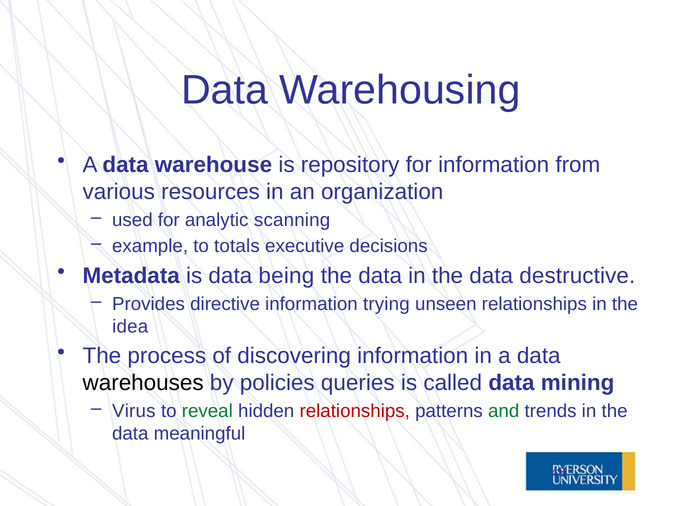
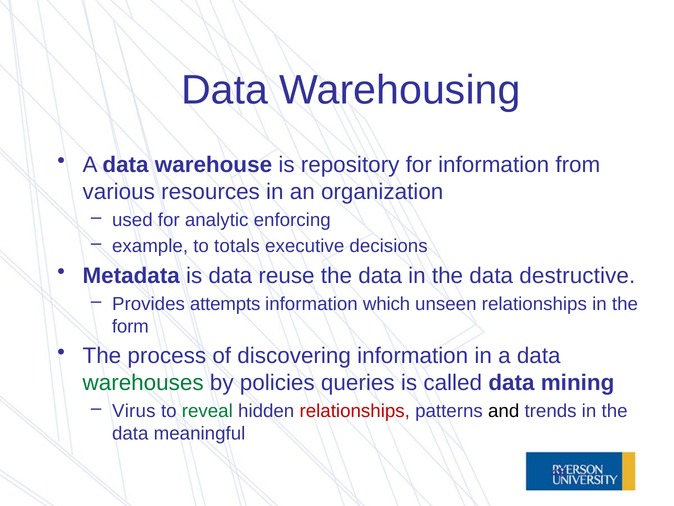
scanning: scanning -> enforcing
being: being -> reuse
directive: directive -> attempts
trying: trying -> which
idea: idea -> form
warehouses colour: black -> green
and colour: green -> black
